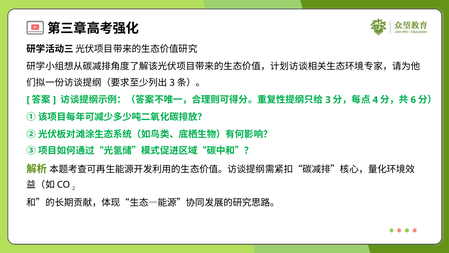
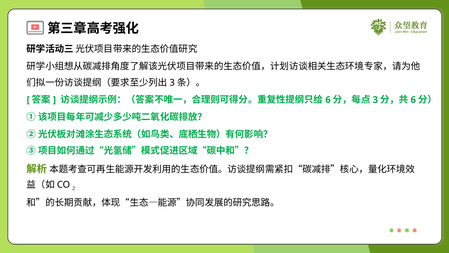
3 at (328, 100): 3 -> 6
4 at (375, 100): 4 -> 3
